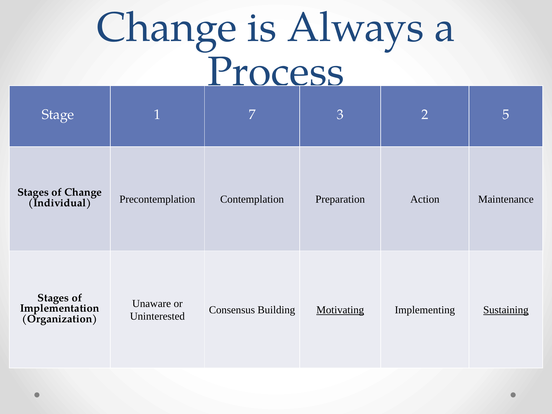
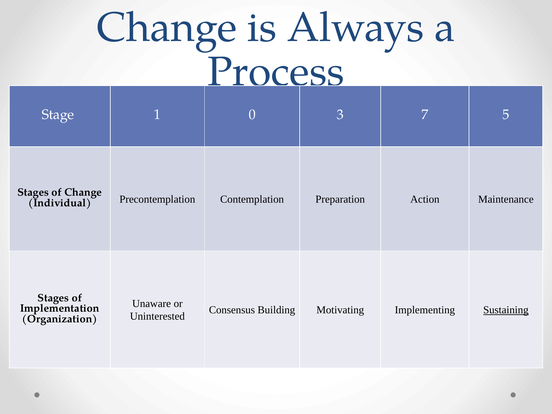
7: 7 -> 0
2: 2 -> 7
Motivating underline: present -> none
